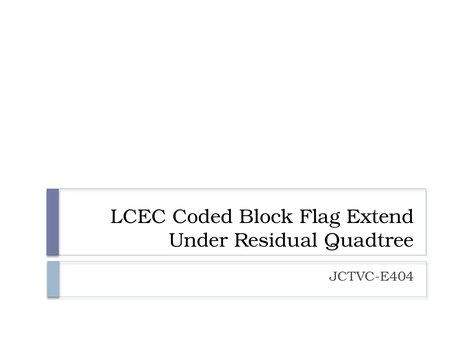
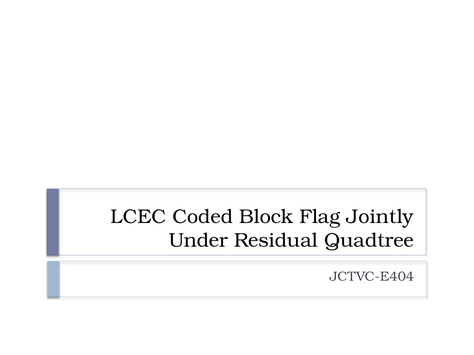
Extend: Extend -> Jointly
